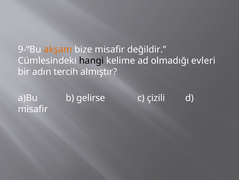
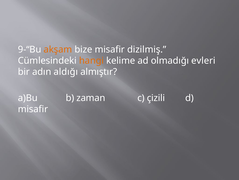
değildir: değildir -> dizilmiş
hangi colour: black -> orange
tercih: tercih -> aldığı
gelirse: gelirse -> zaman
